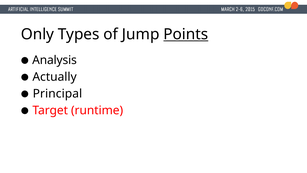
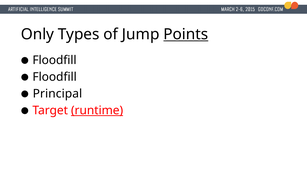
Analysis at (55, 60): Analysis -> Floodfill
Actually at (55, 77): Actually -> Floodfill
runtime underline: none -> present
